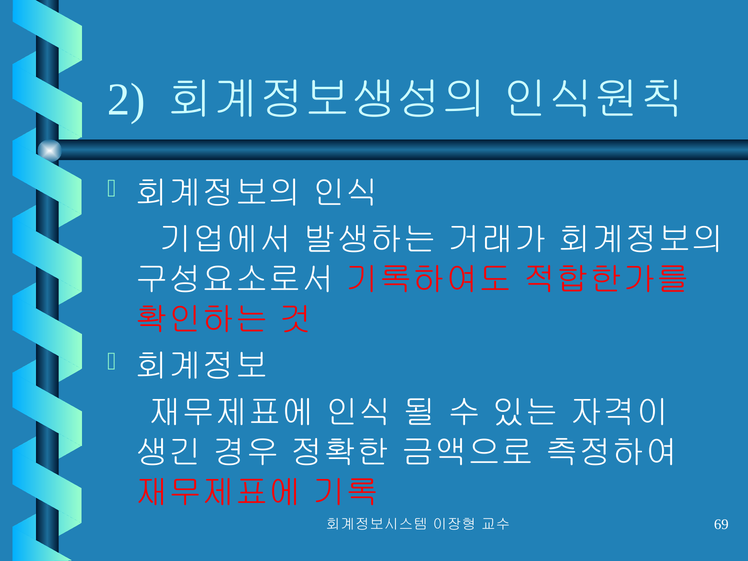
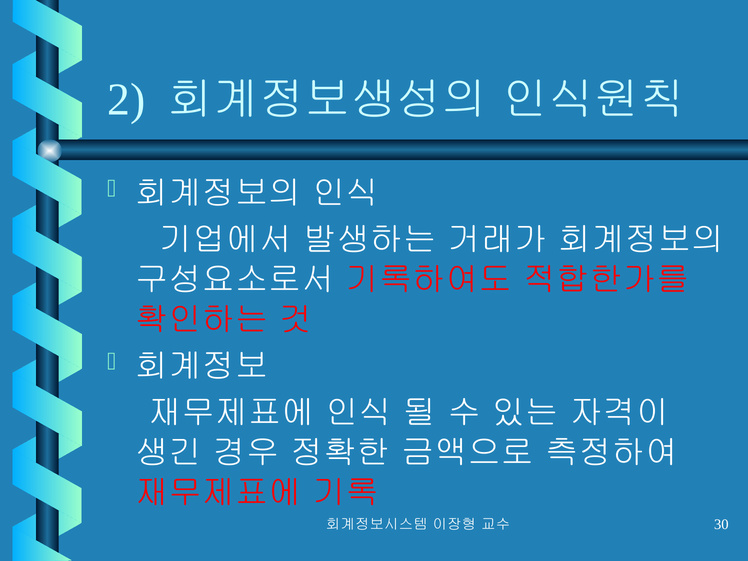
69: 69 -> 30
